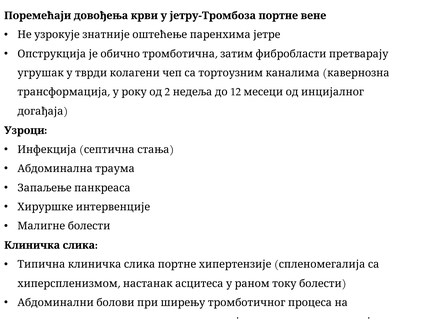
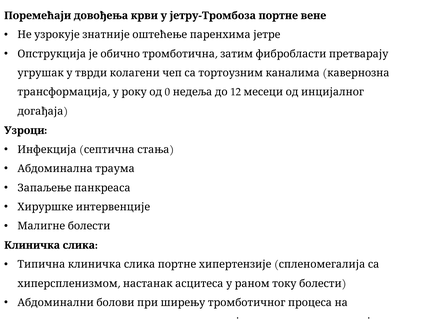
2: 2 -> 0
